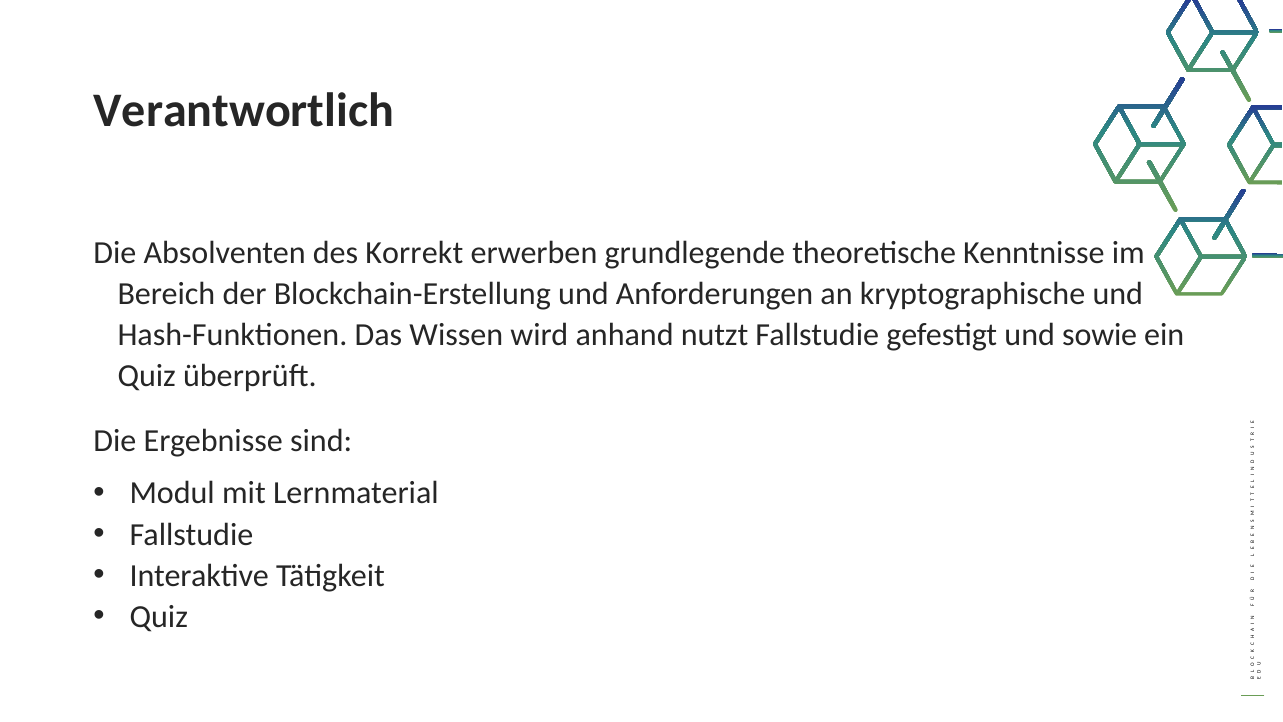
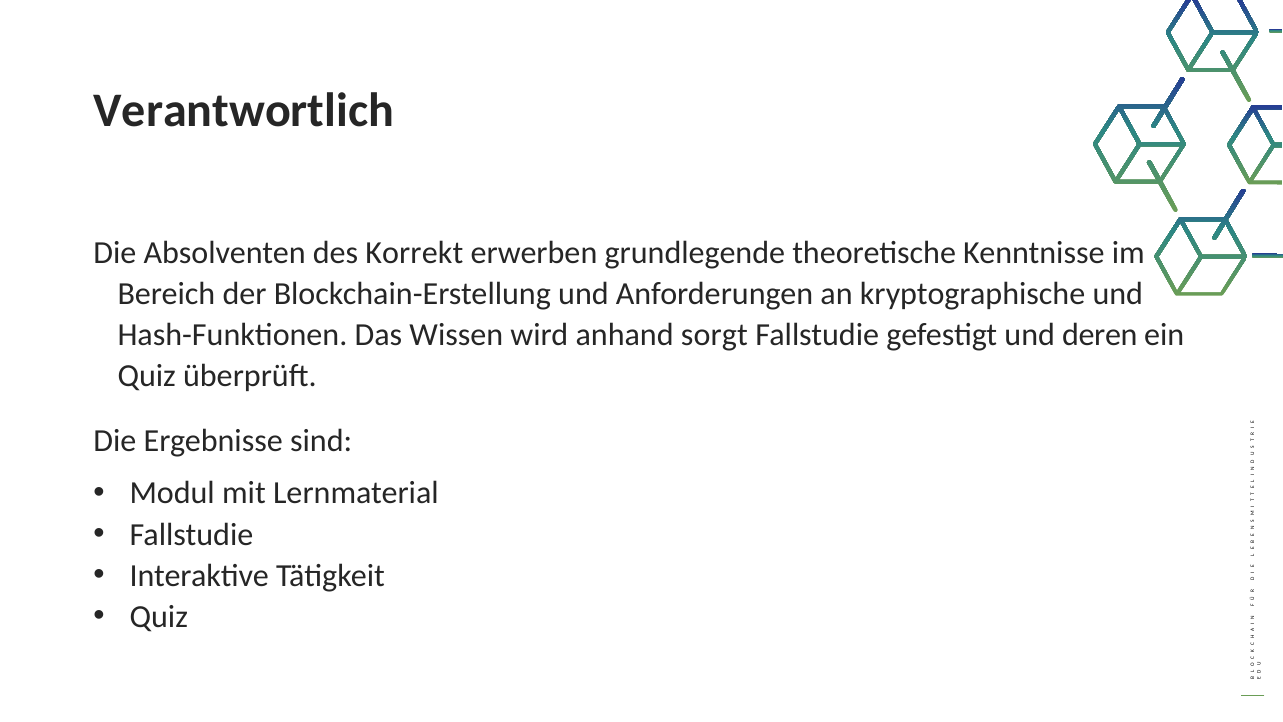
nutzt: nutzt -> sorgt
sowie: sowie -> deren
